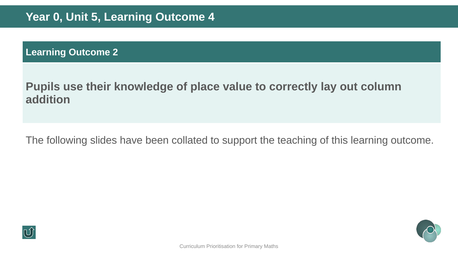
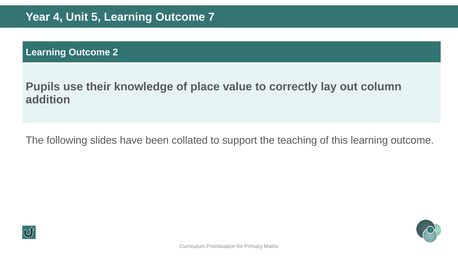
0: 0 -> 4
4: 4 -> 7
